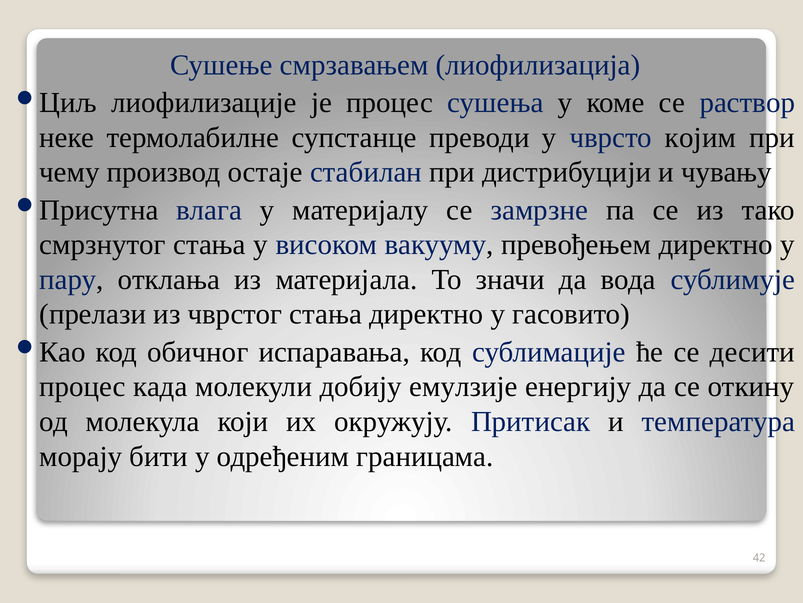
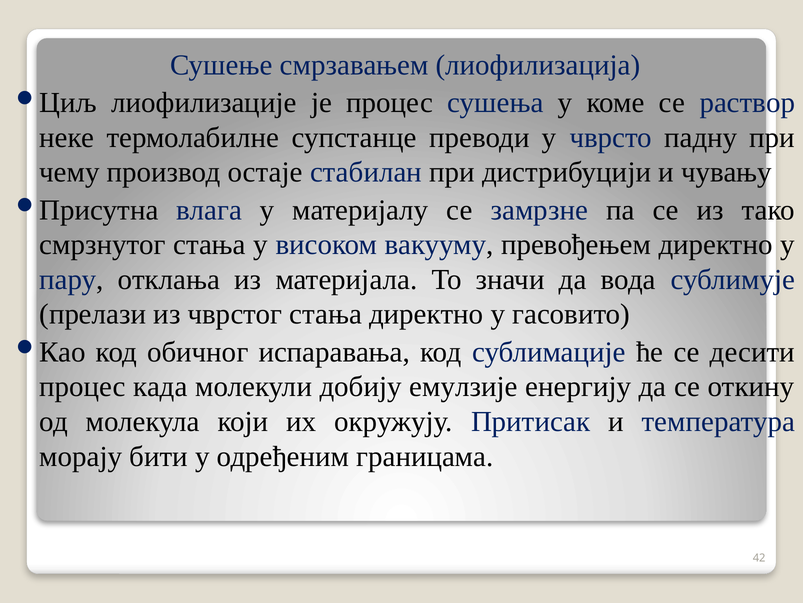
којим: којим -> падну
